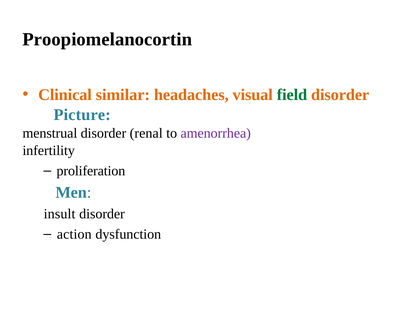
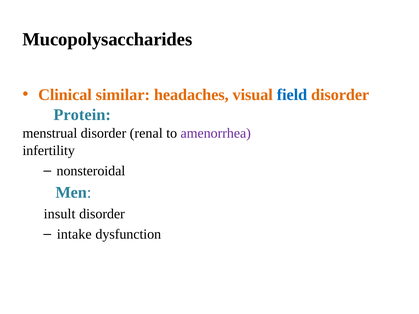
Proopiomelanocortin: Proopiomelanocortin -> Mucopolysaccharides
field colour: green -> blue
Picture: Picture -> Protein
proliferation: proliferation -> nonsteroidal
action: action -> intake
